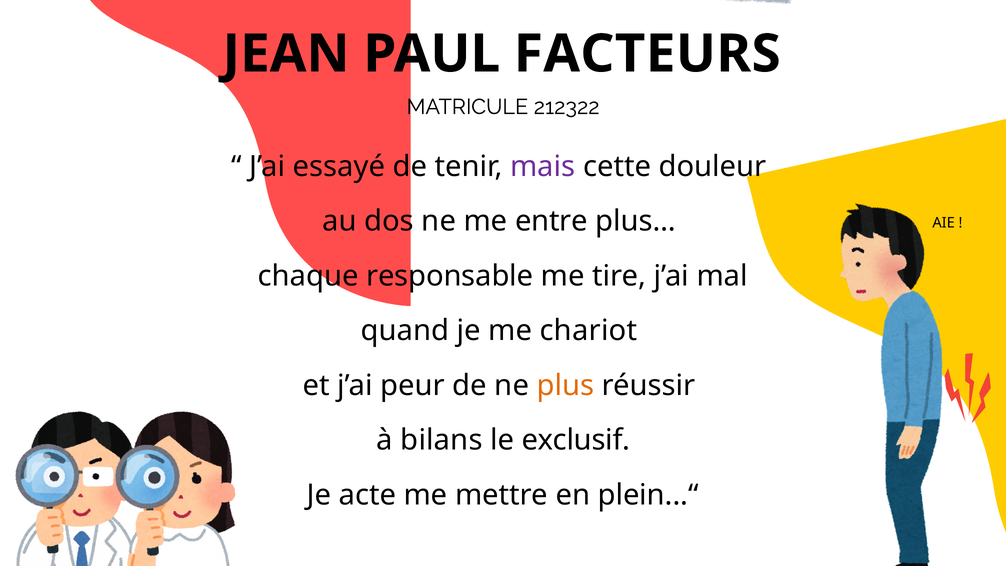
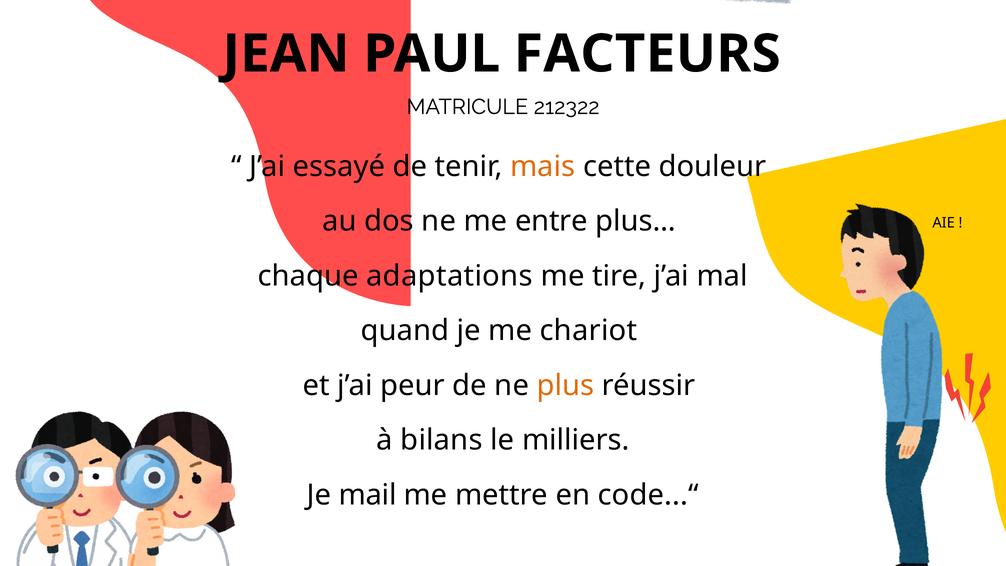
mais colour: purple -> orange
responsable: responsable -> adaptations
exclusif: exclusif -> milliers
acte: acte -> mail
plein...“: plein...“ -> code...“
